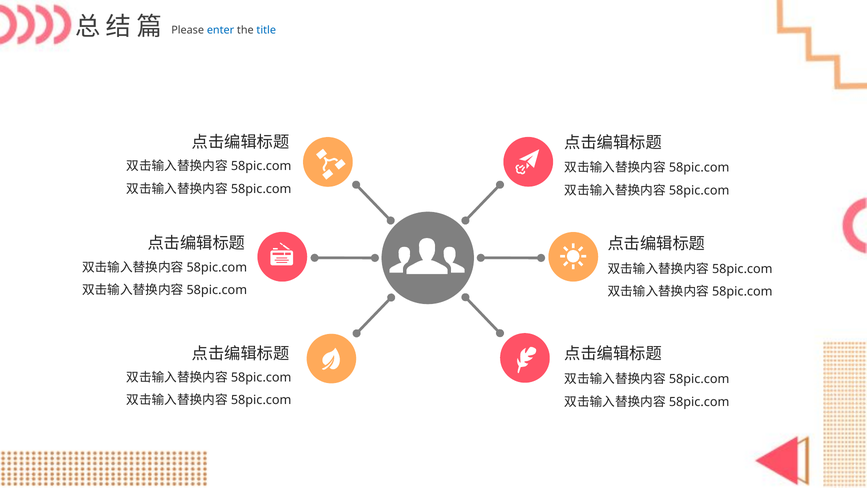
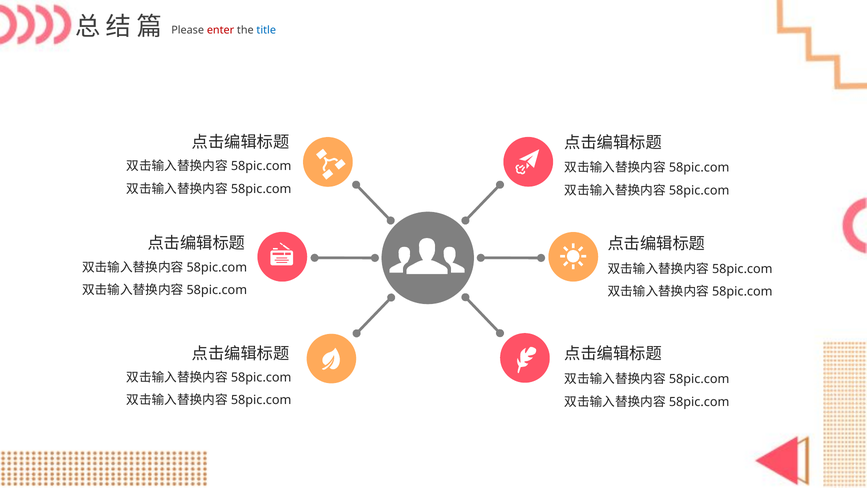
enter colour: blue -> red
